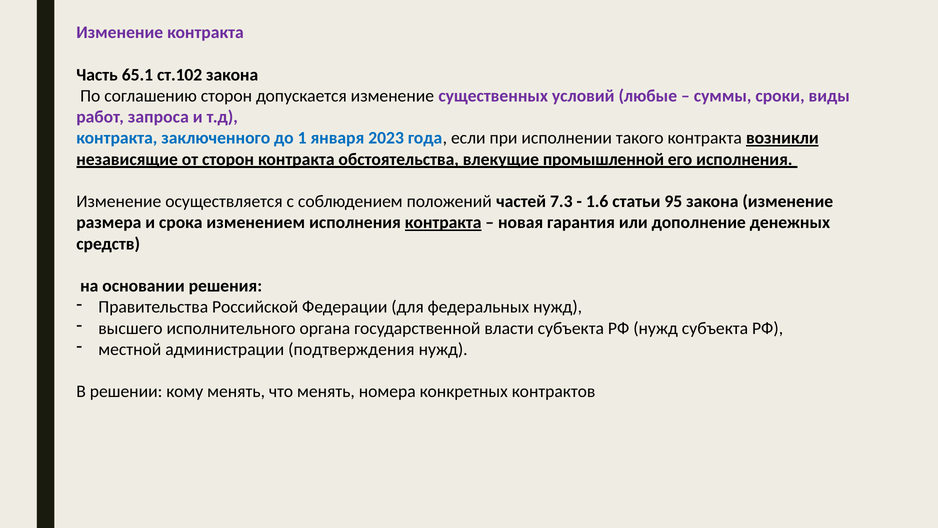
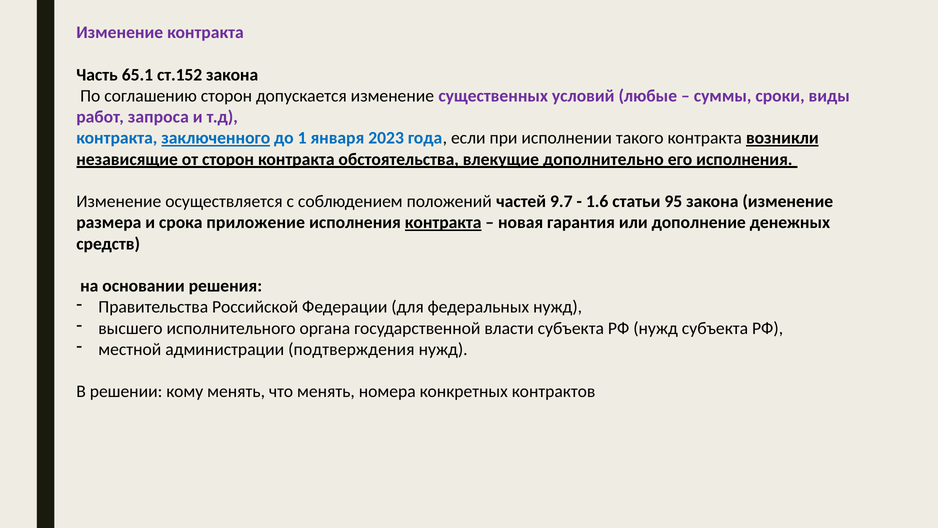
ст.102: ст.102 -> ст.152
заключенного underline: none -> present
промышленной: промышленной -> дополнительно
7.3: 7.3 -> 9.7
изменением: изменением -> приложение
